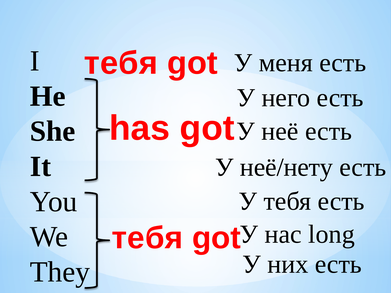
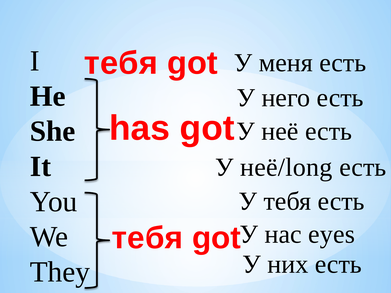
неё/нету: неё/нету -> неё/long
long: long -> eyes
